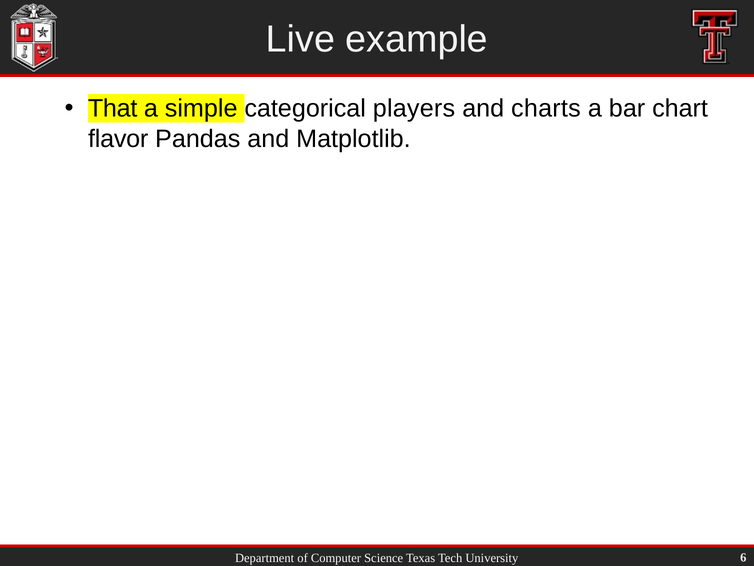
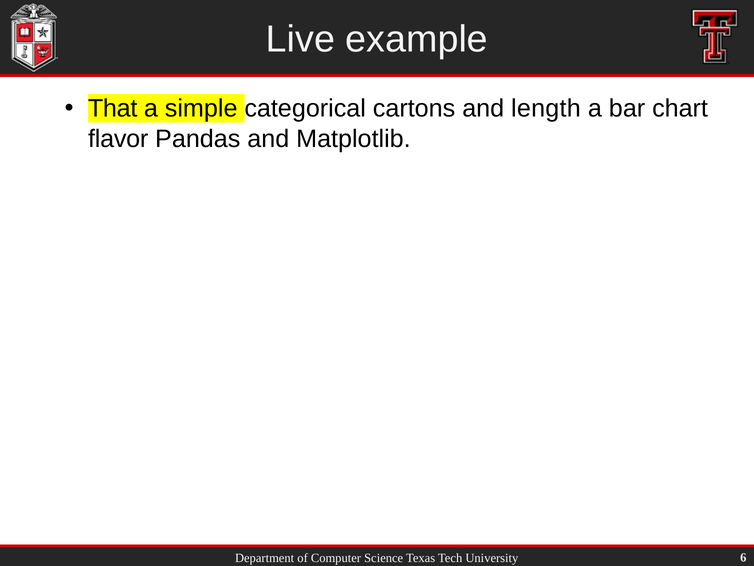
players: players -> cartons
charts: charts -> length
